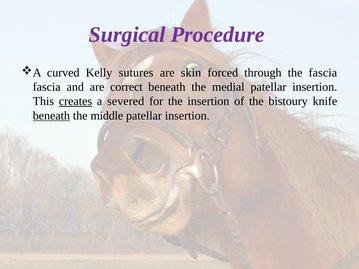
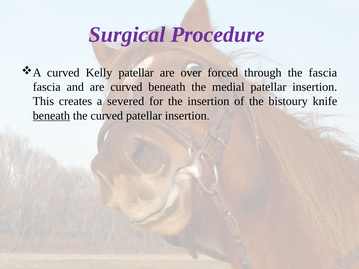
Kelly sutures: sutures -> patellar
skin: skin -> over
are correct: correct -> curved
creates underline: present -> none
the middle: middle -> curved
